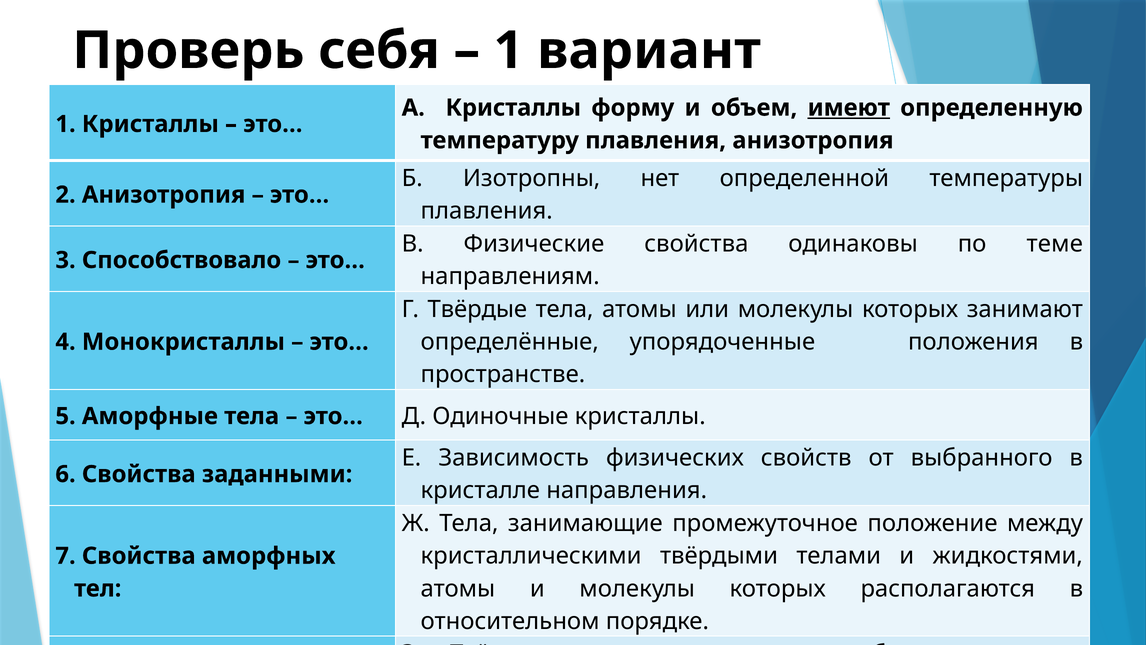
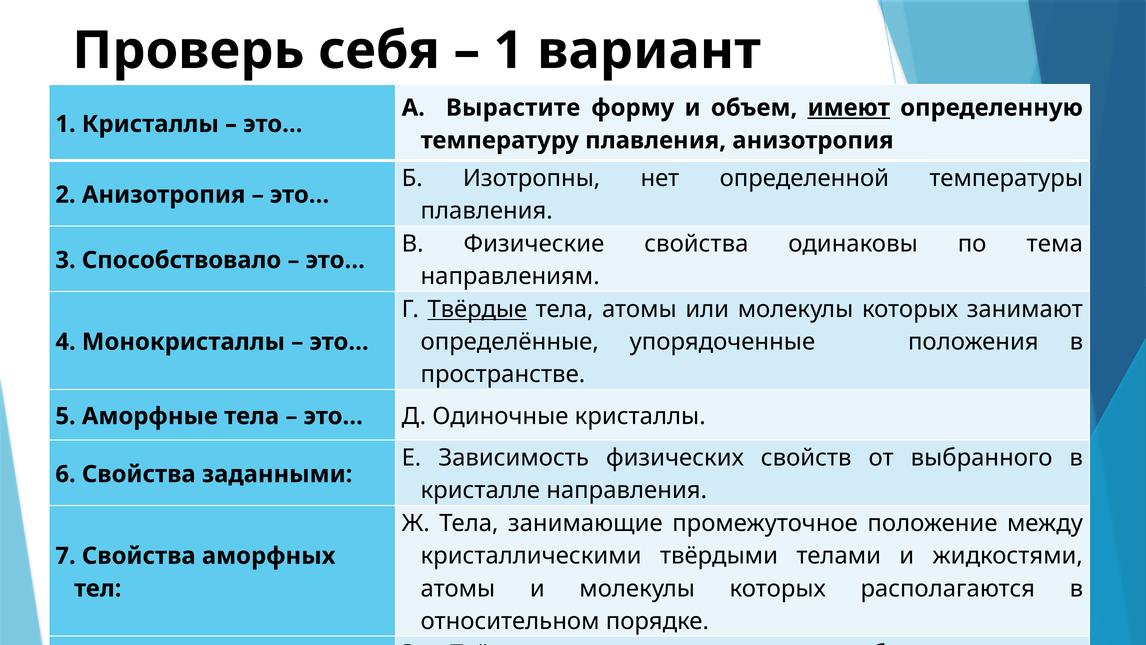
А Кристаллы: Кристаллы -> Вырастите
теме: теме -> тема
Твёрдые at (477, 309) underline: none -> present
